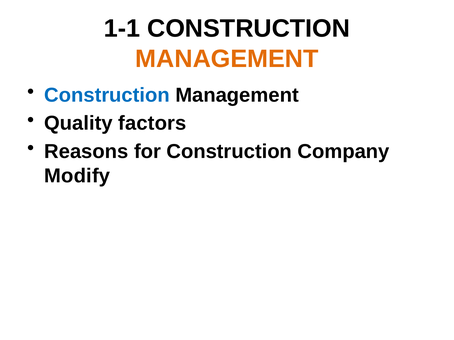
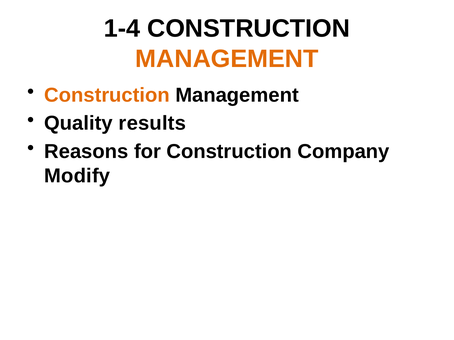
1-1: 1-1 -> 1-4
Construction at (107, 95) colour: blue -> orange
factors: factors -> results
